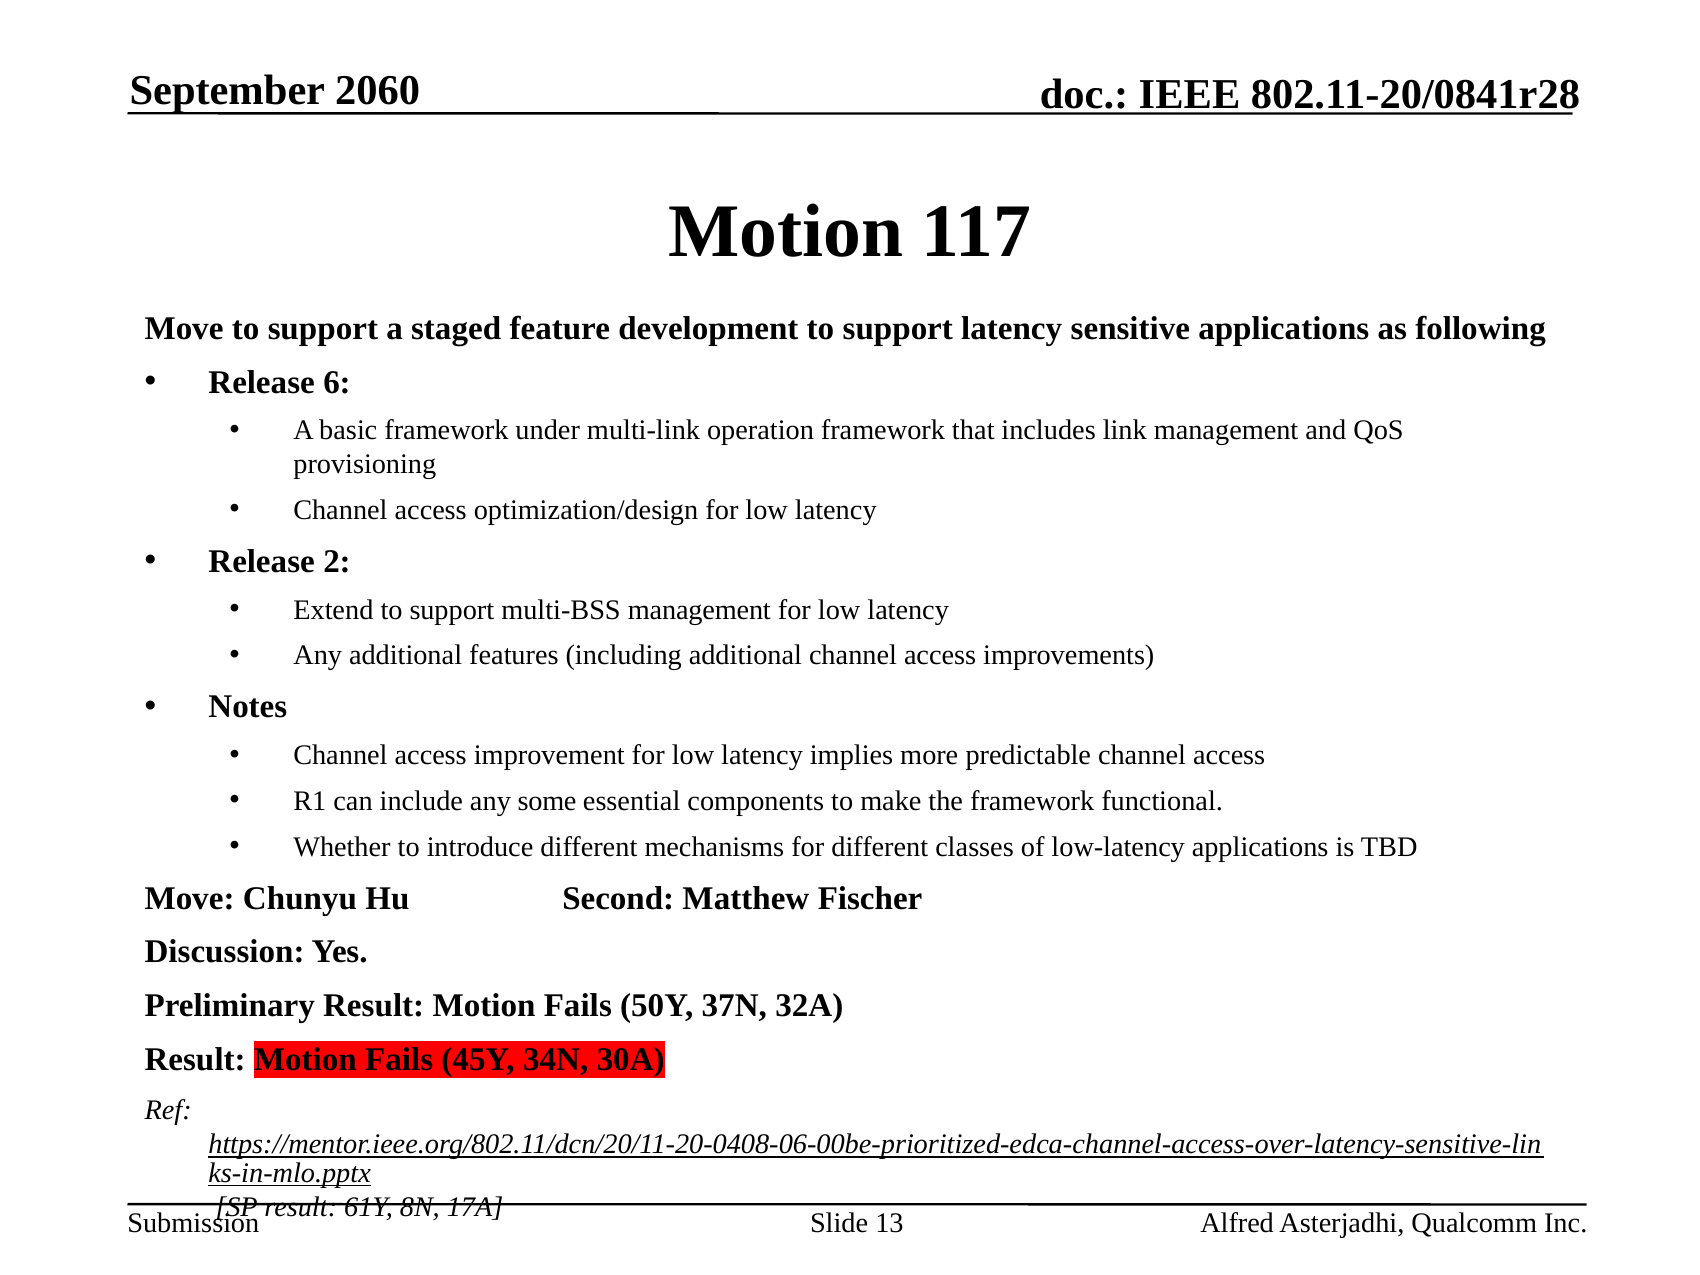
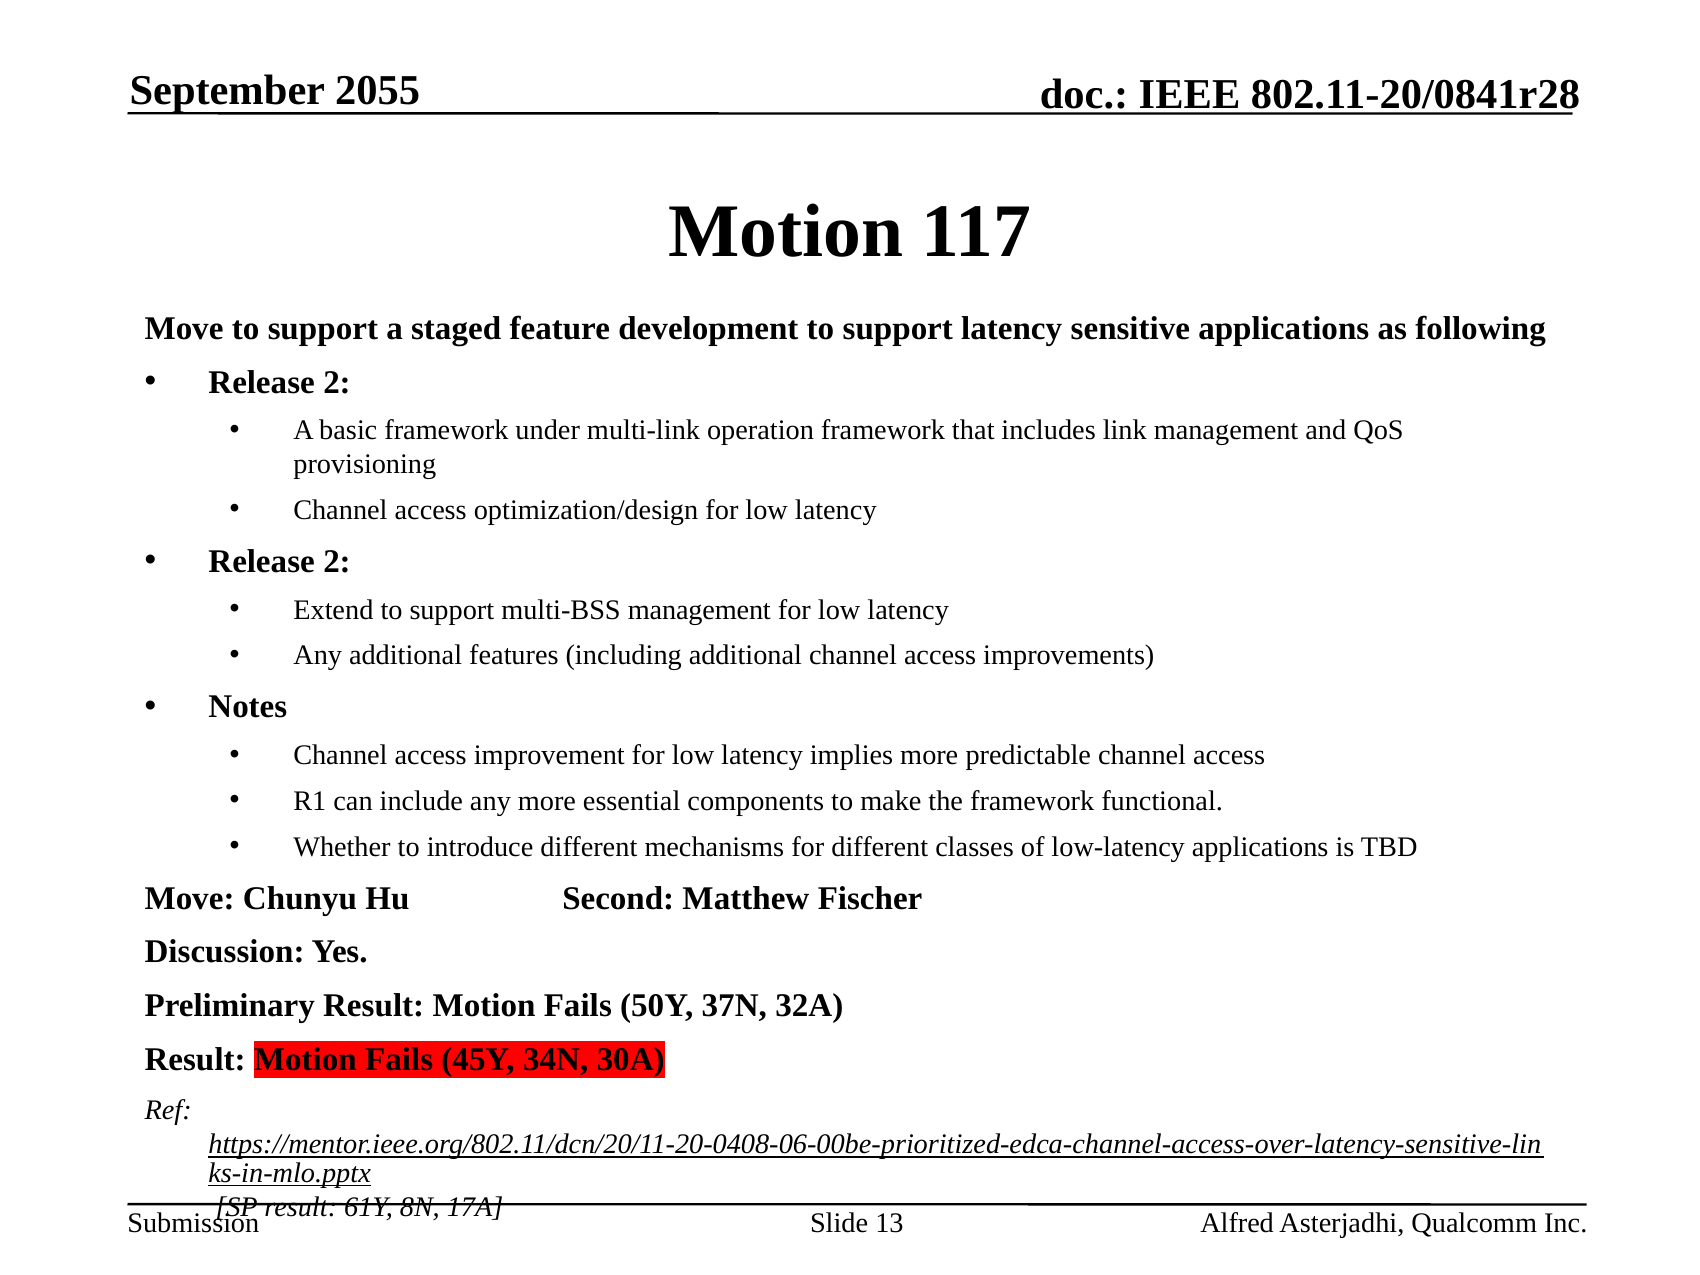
2060: 2060 -> 2055
6 at (337, 382): 6 -> 2
any some: some -> more
